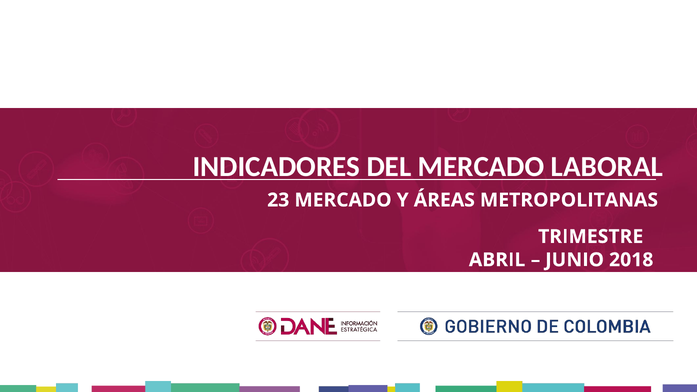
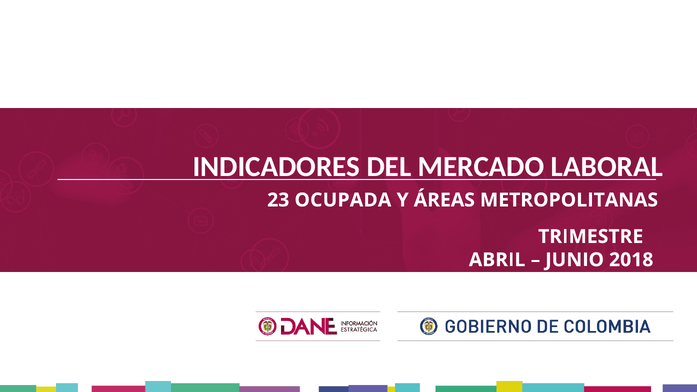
23 MERCADO: MERCADO -> OCUPADA
